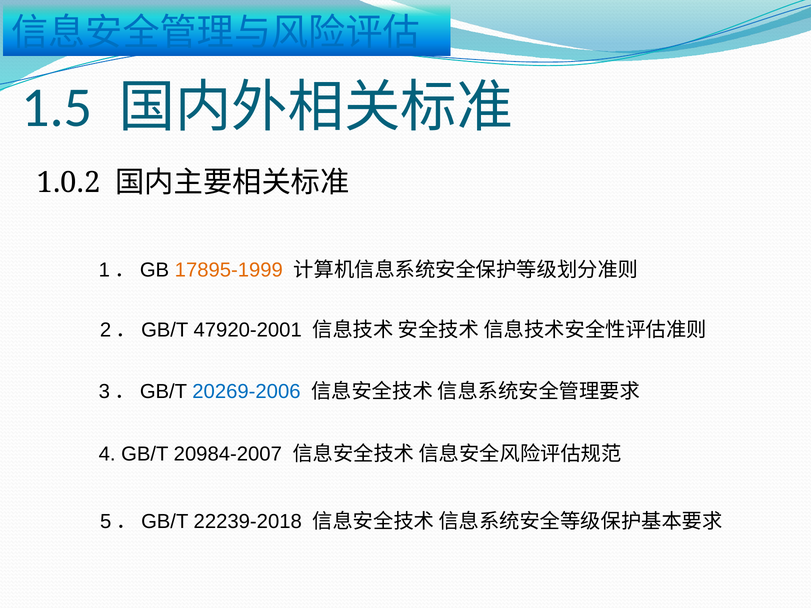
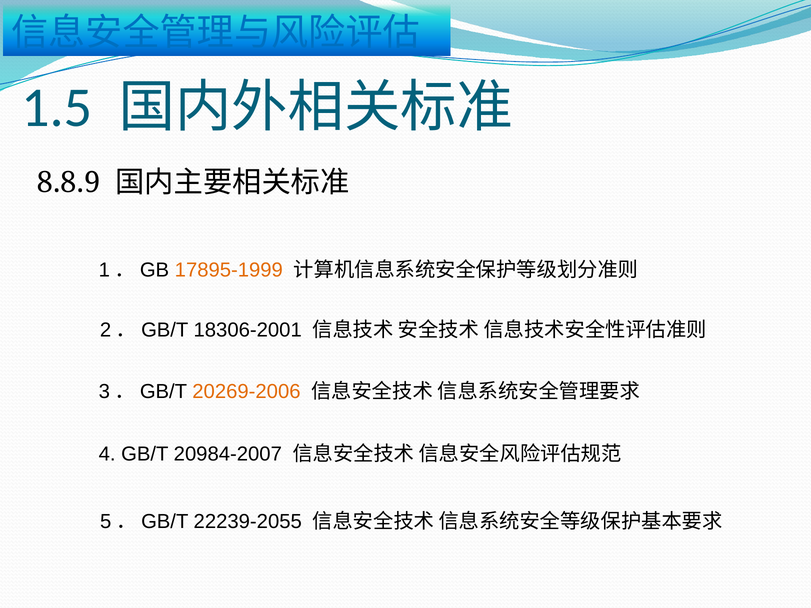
1.0.2: 1.0.2 -> 8.8.9
47920-2001: 47920-2001 -> 18306-2001
20269-2006 colour: blue -> orange
22239-2018: 22239-2018 -> 22239-2055
